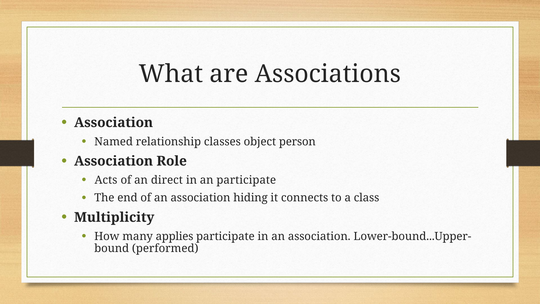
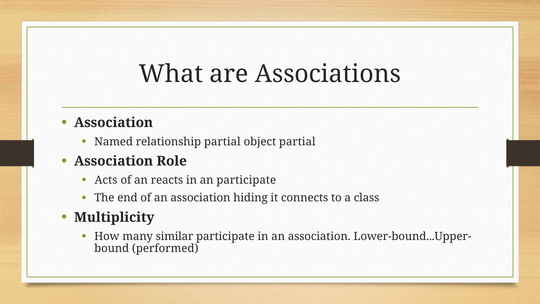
relationship classes: classes -> partial
object person: person -> partial
direct: direct -> reacts
applies: applies -> similar
